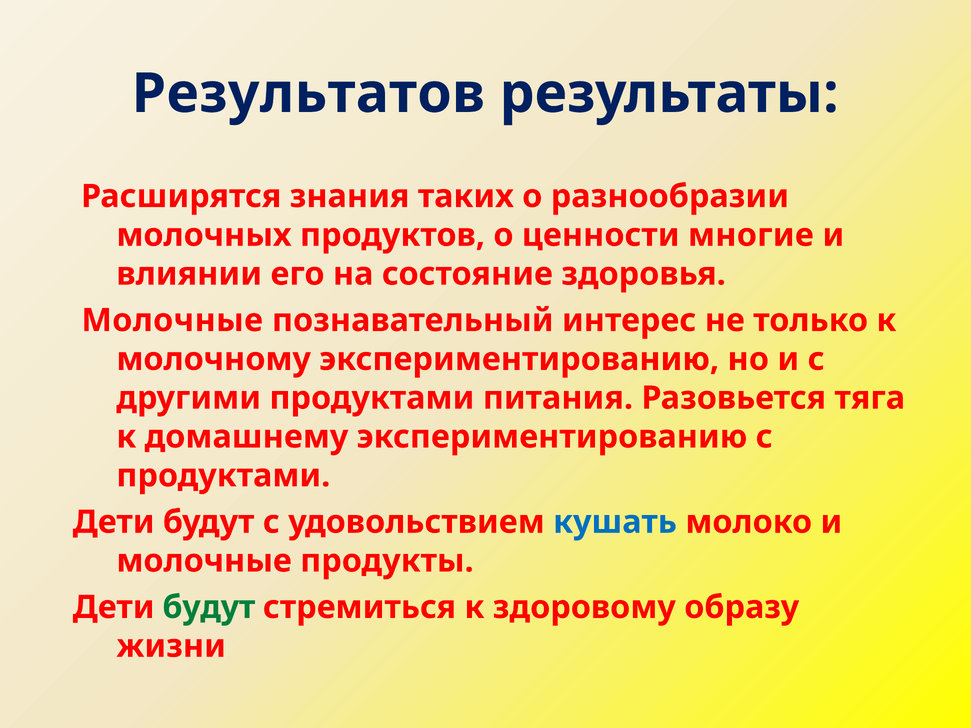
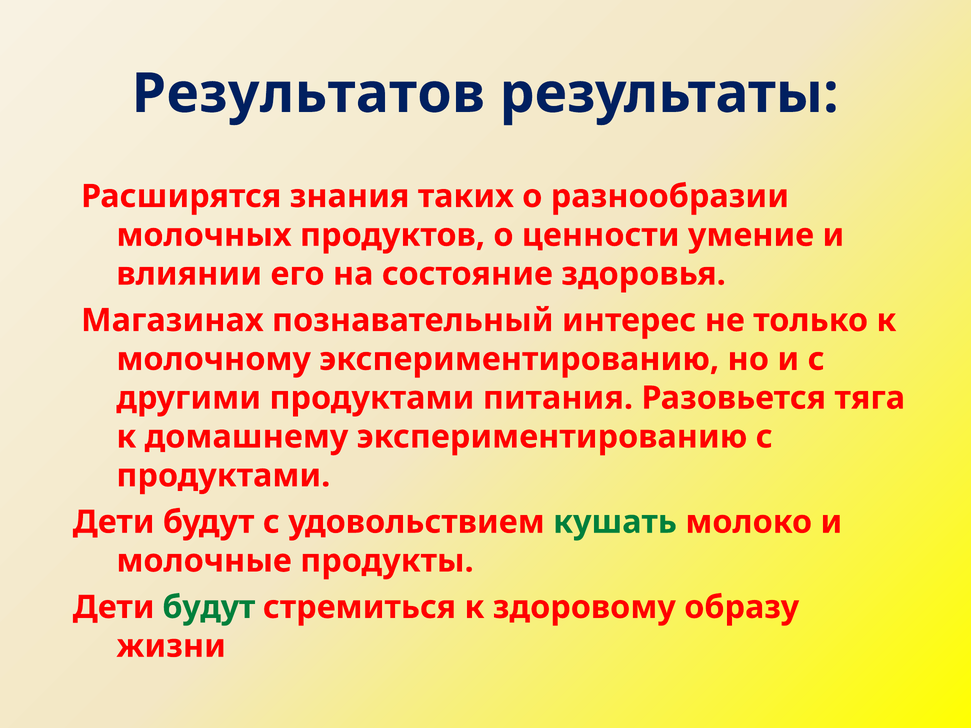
многие: многие -> умение
Молочные at (172, 320): Молочные -> Магазинах
кушать colour: blue -> green
